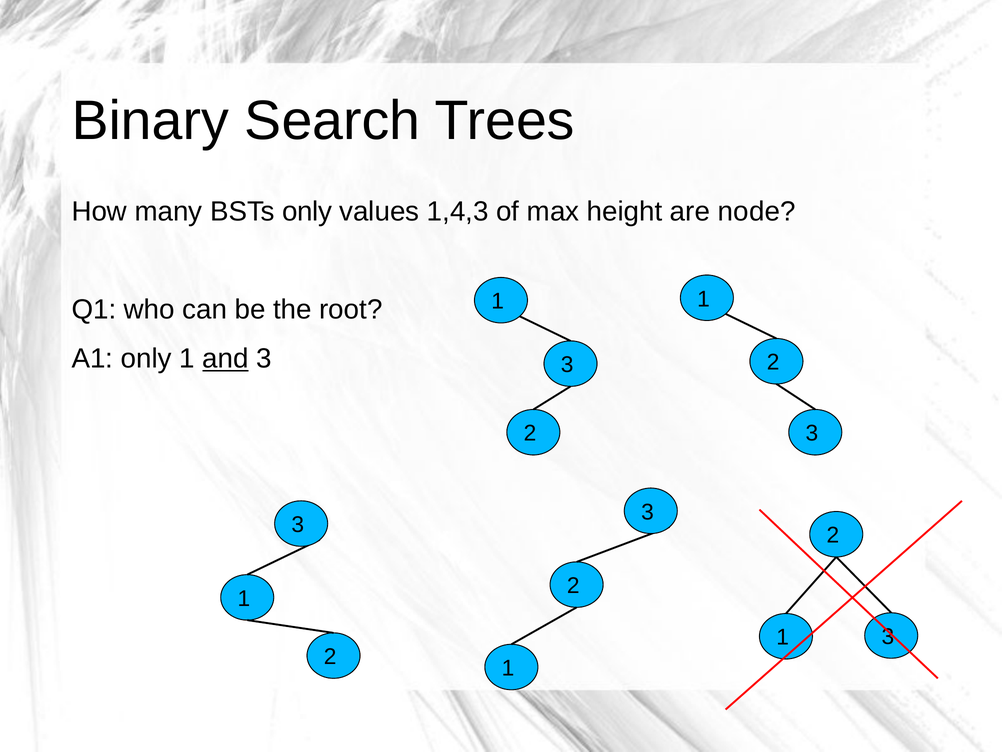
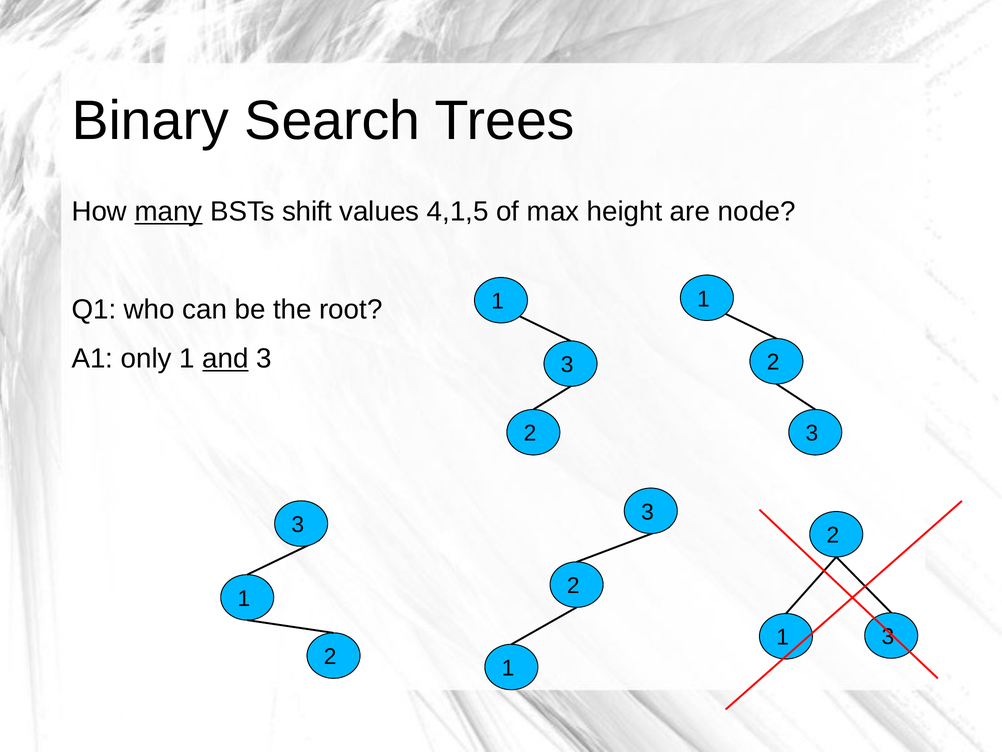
many underline: none -> present
BSTs only: only -> shift
1,4,3: 1,4,3 -> 4,1,5
